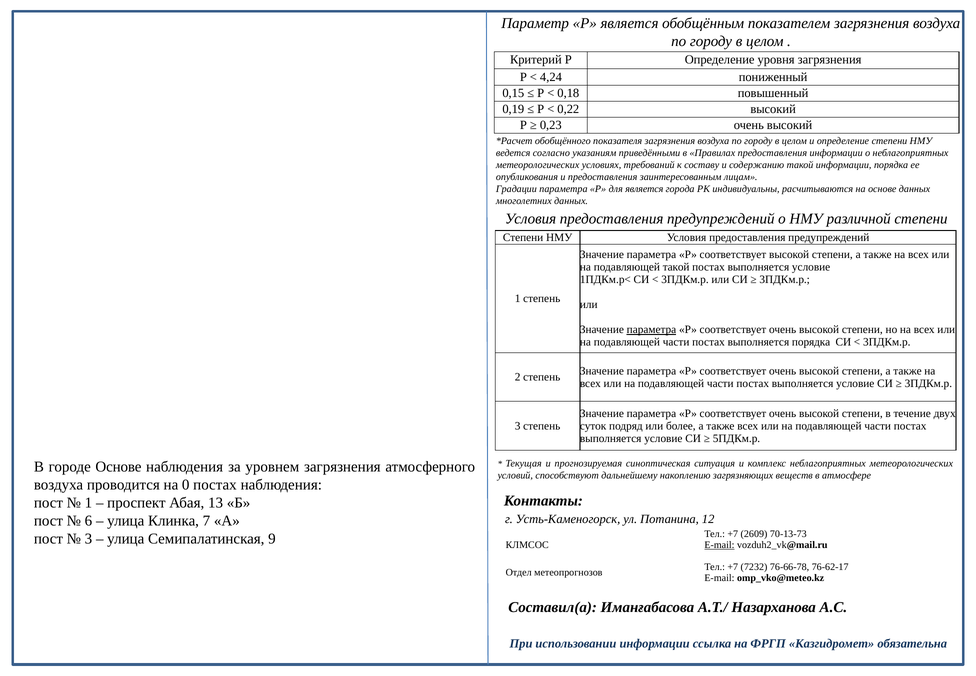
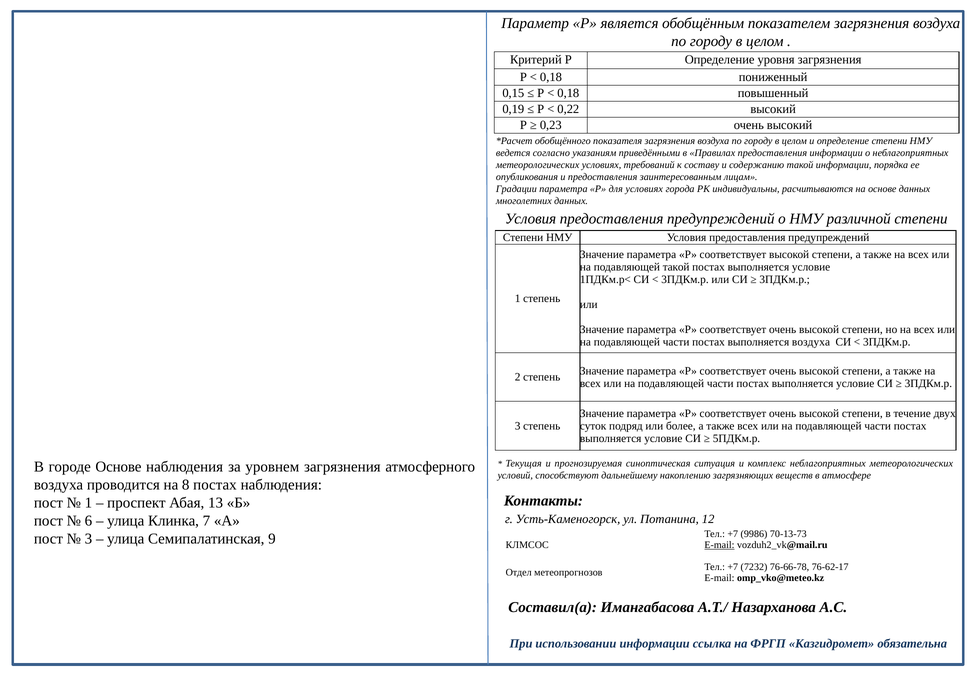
4,24 at (551, 77): 4,24 -> 0,18
для является: является -> условиях
параметра at (651, 329) underline: present -> none
выполняется порядка: порядка -> воздуха
0: 0 -> 8
2609: 2609 -> 9986
